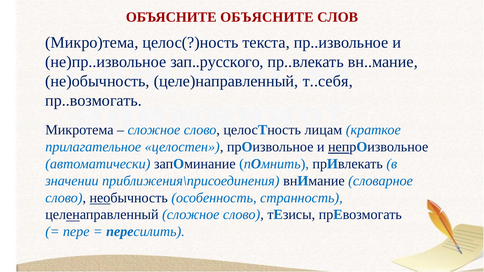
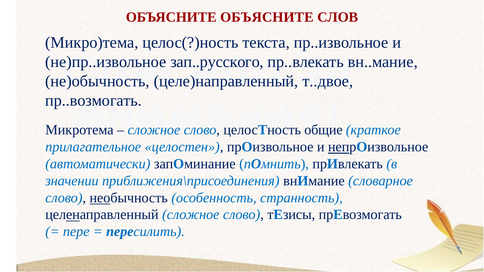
т..себя: т..себя -> т..двое
лицам: лицам -> общие
